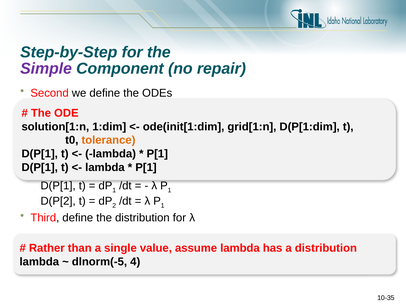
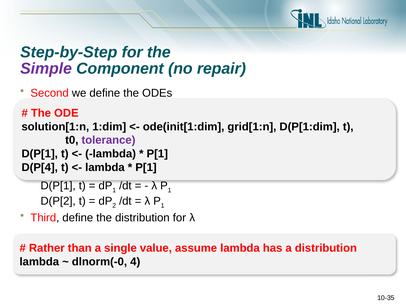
tolerance colour: orange -> purple
D(P[1 at (40, 167): D(P[1 -> D(P[4
dlnorm(-5: dlnorm(-5 -> dlnorm(-0
